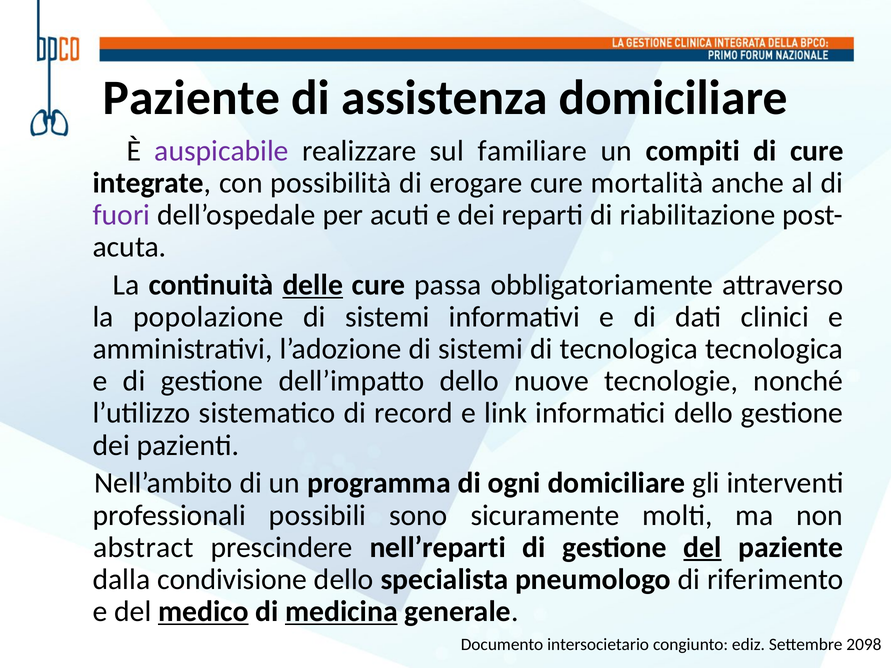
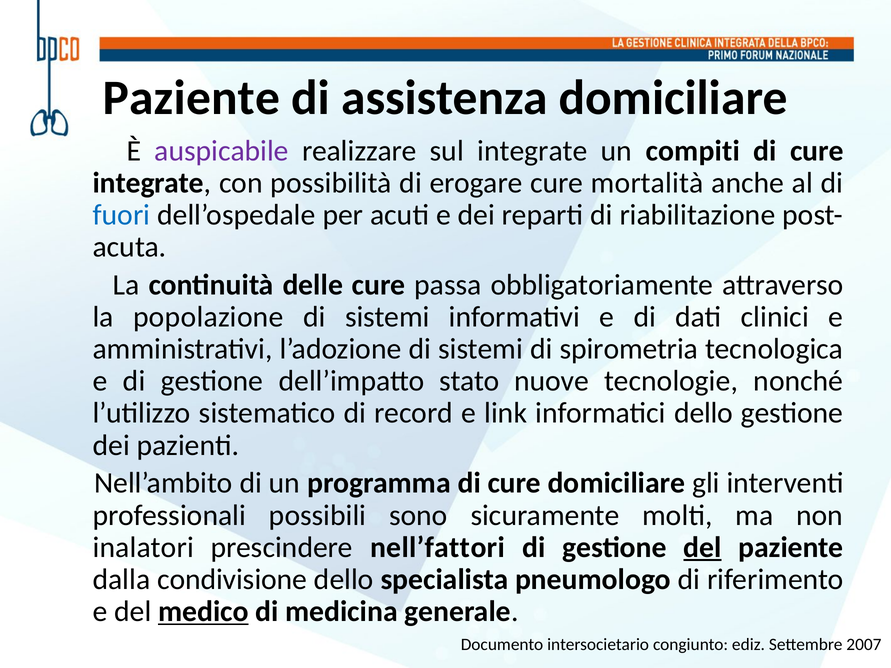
sul familiare: familiare -> integrate
fuori colour: purple -> blue
delle underline: present -> none
di tecnologica: tecnologica -> spirometria
dell’impatto dello: dello -> stato
programma di ogni: ogni -> cure
abstract: abstract -> inalatori
nell’reparti: nell’reparti -> nell’fattori
medicina underline: present -> none
2098: 2098 -> 2007
